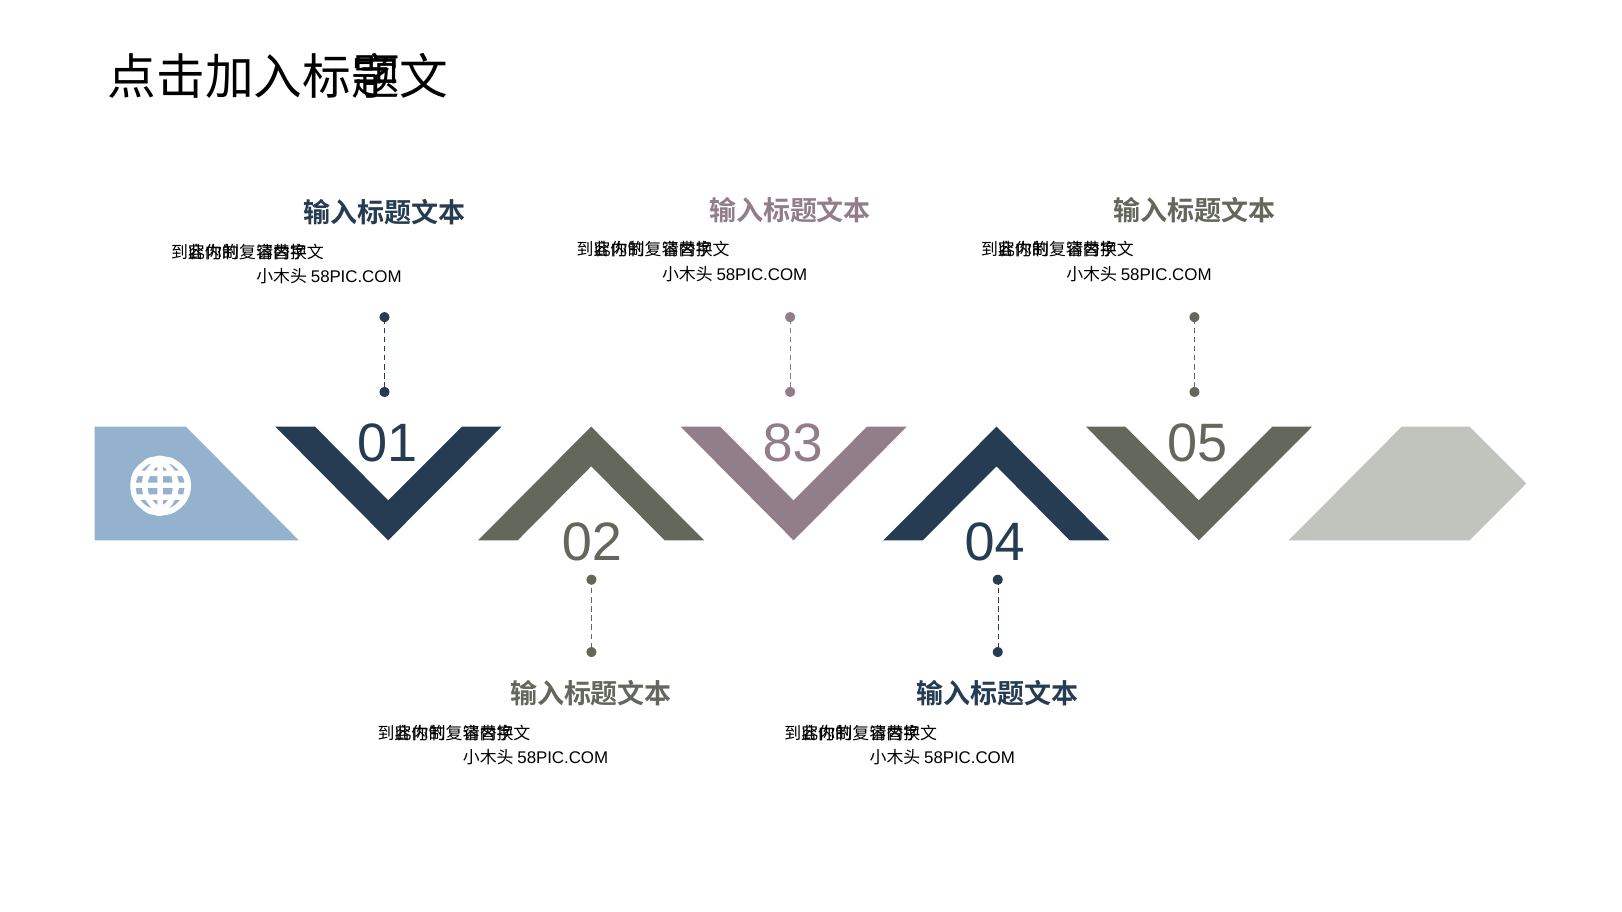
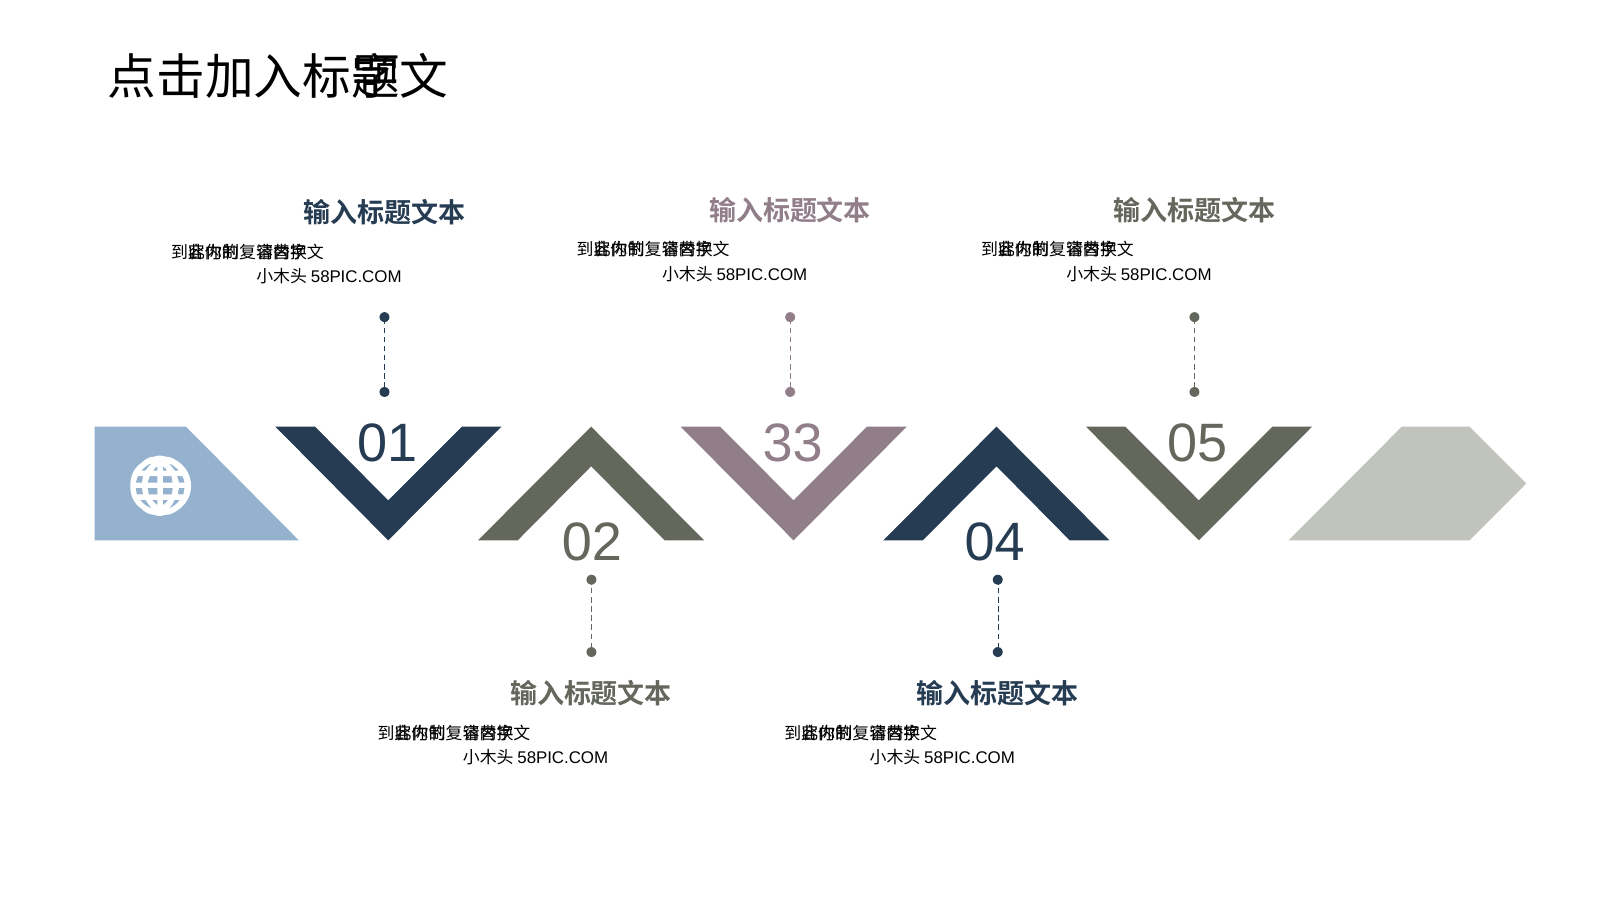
83: 83 -> 33
